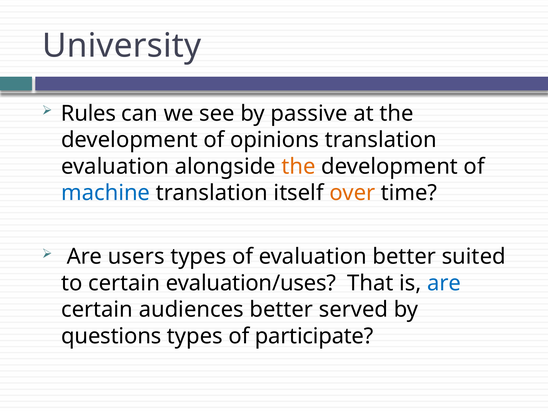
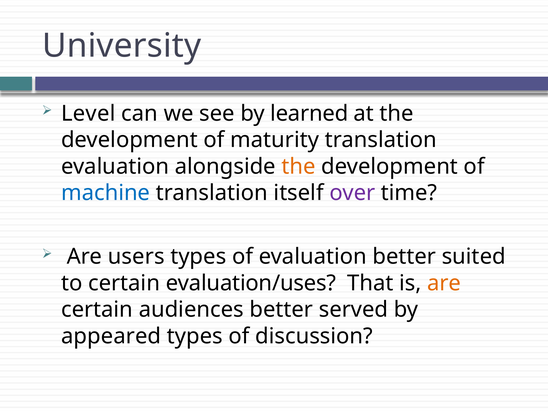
Rules: Rules -> Level
passive: passive -> learned
opinions: opinions -> maturity
over colour: orange -> purple
are at (444, 283) colour: blue -> orange
questions: questions -> appeared
participate: participate -> discussion
